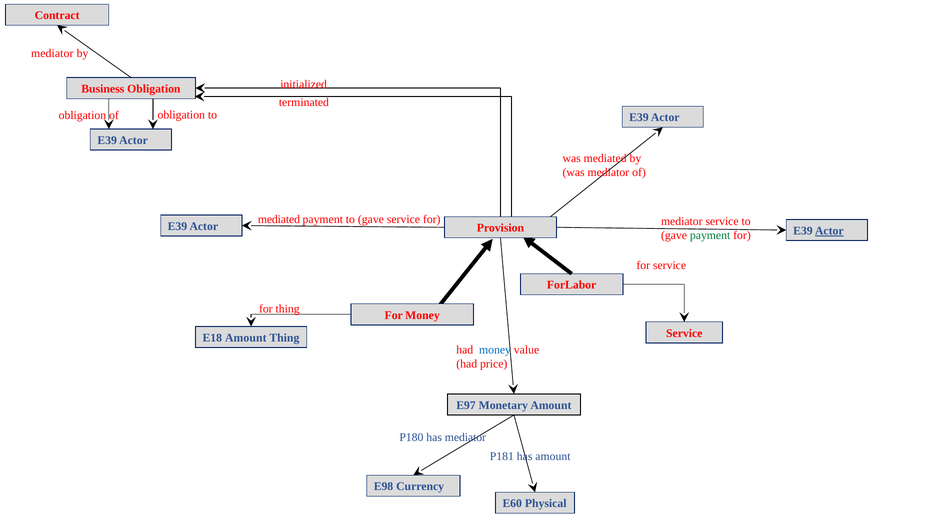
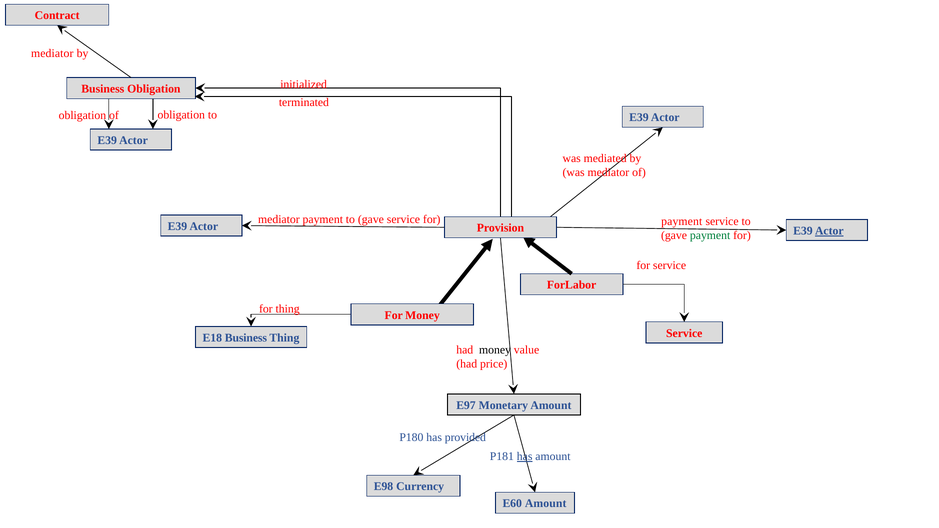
mediated at (279, 219): mediated -> mediator
for mediator: mediator -> payment
E18 Amount: Amount -> Business
money at (495, 350) colour: blue -> black
has mediator: mediator -> provided
has at (525, 457) underline: none -> present
E60 Physical: Physical -> Amount
